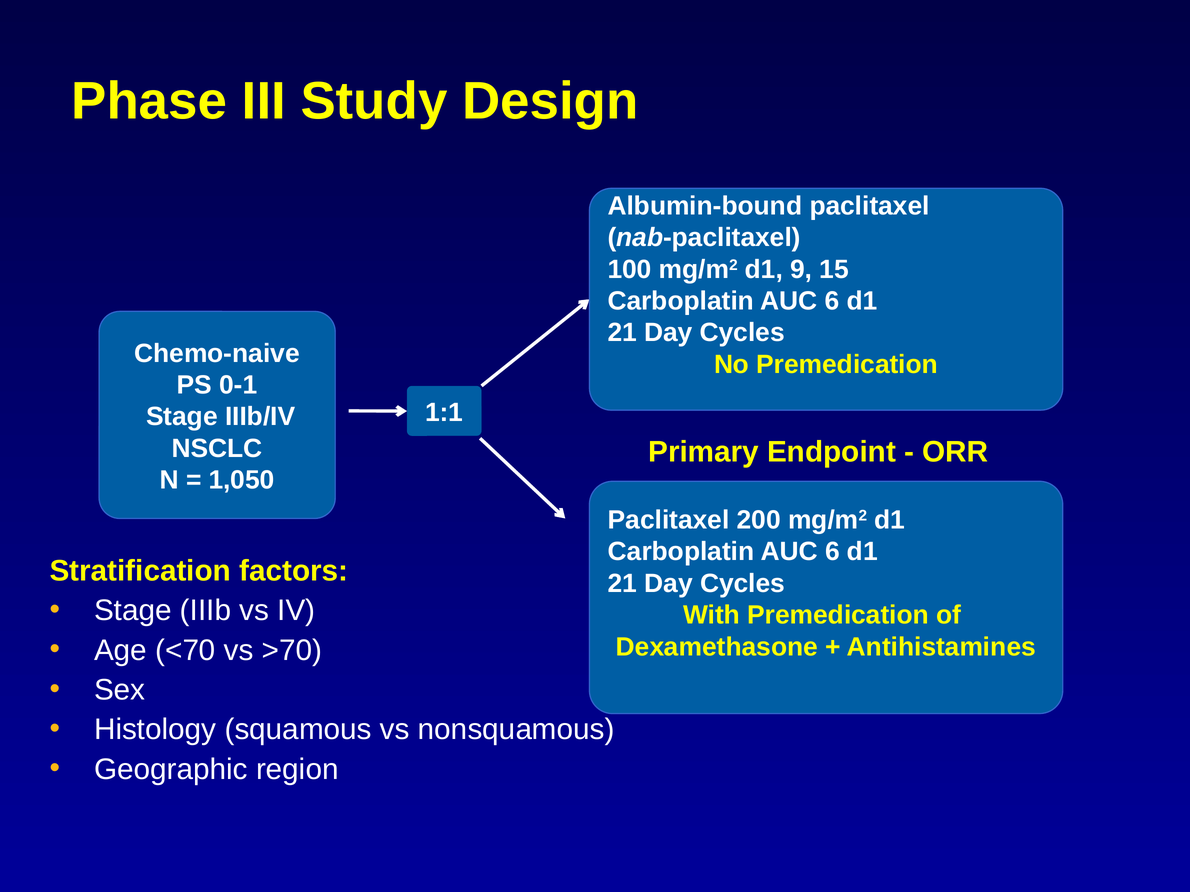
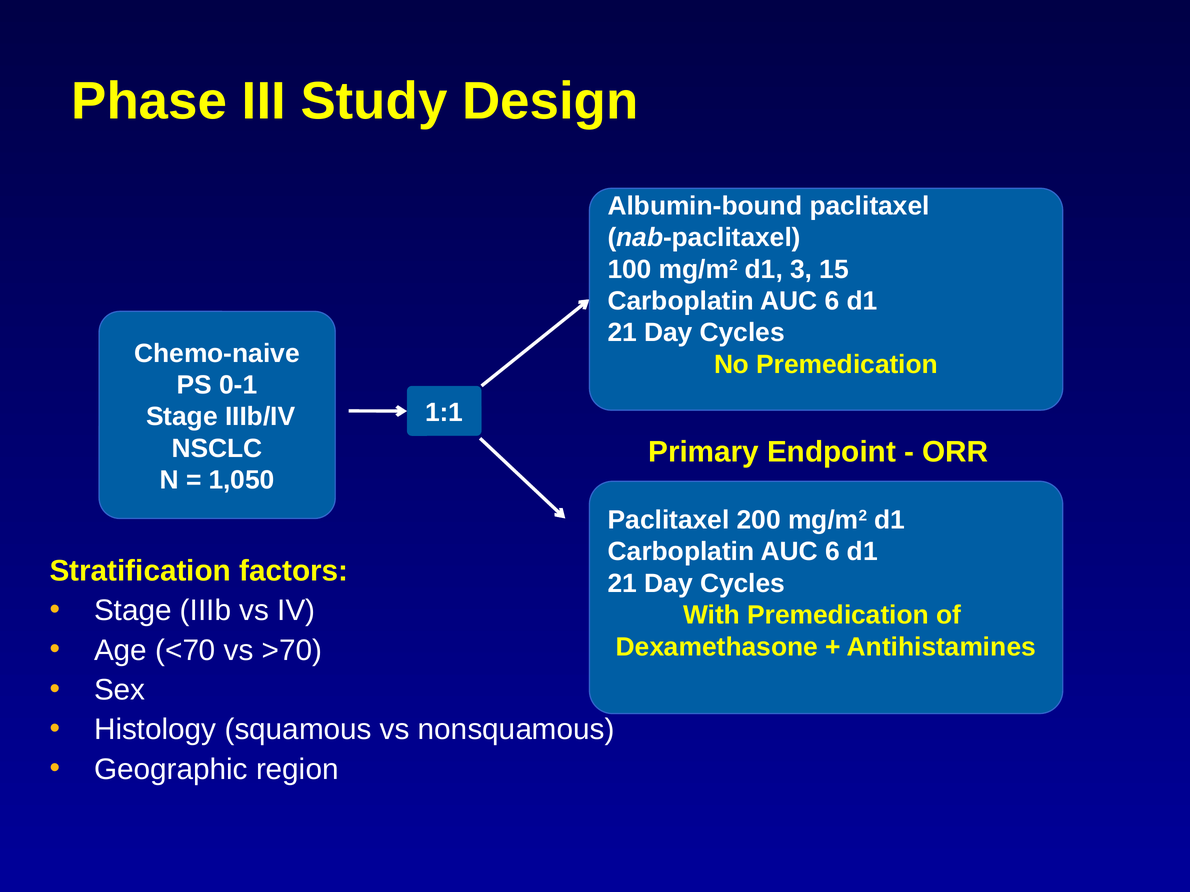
9: 9 -> 3
